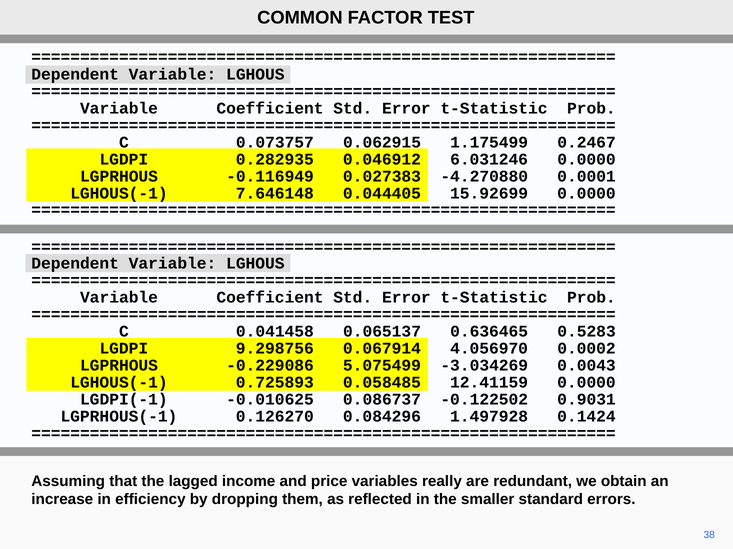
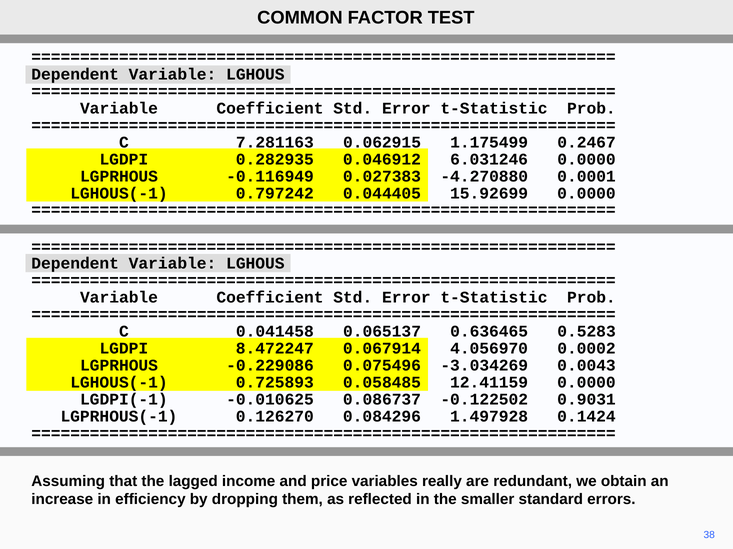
0.073757: 0.073757 -> 7.281163
7.646148: 7.646148 -> 0.797242
9.298756: 9.298756 -> 8.472247
5.075499: 5.075499 -> 0.075496
